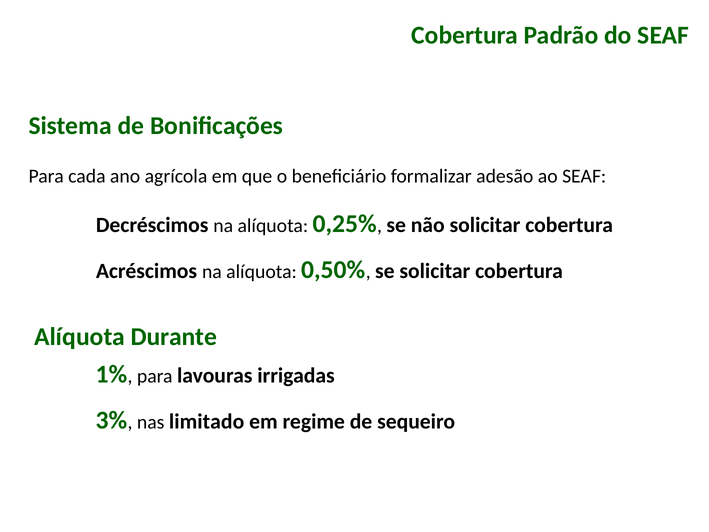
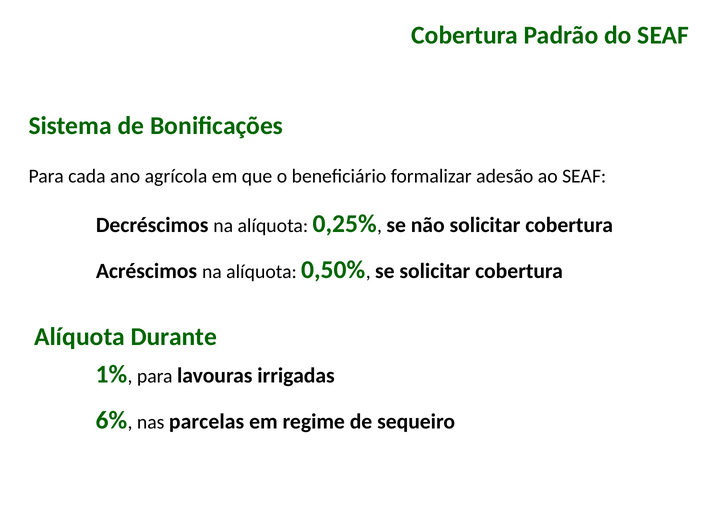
3%: 3% -> 6%
limitado: limitado -> parcelas
